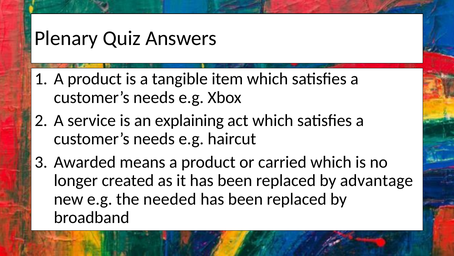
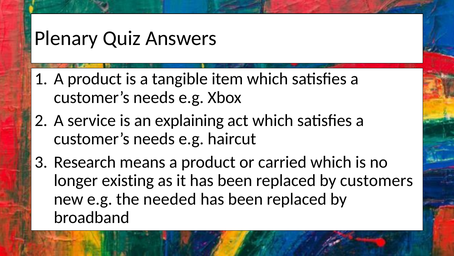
Awarded: Awarded -> Research
created: created -> existing
advantage: advantage -> customers
